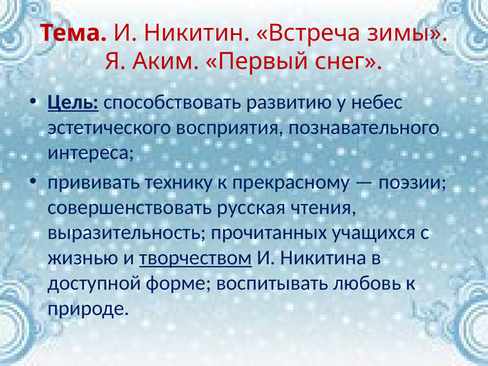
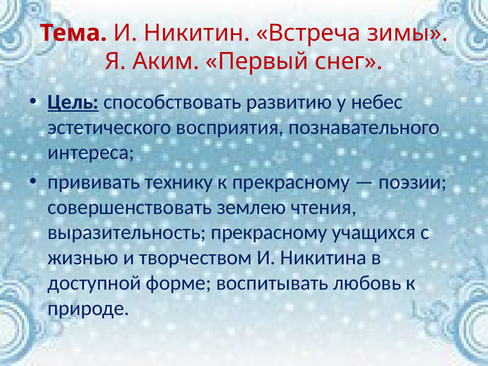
русская: русская -> землею
выразительность прочитанных: прочитанных -> прекрасному
творчеством underline: present -> none
